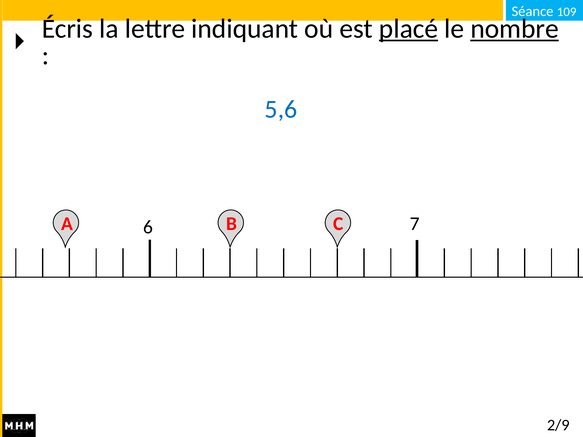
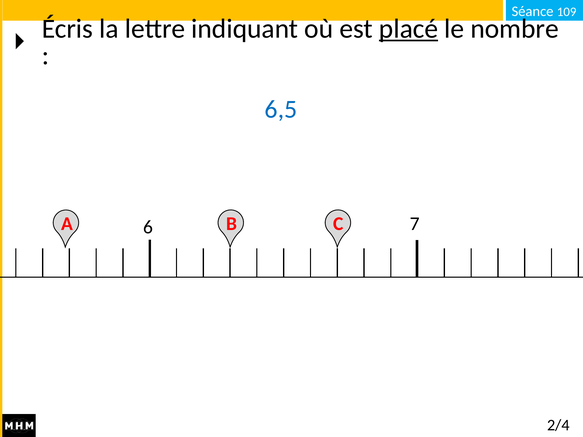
nombre underline: present -> none
5,6: 5,6 -> 6,5
2/9: 2/9 -> 2/4
